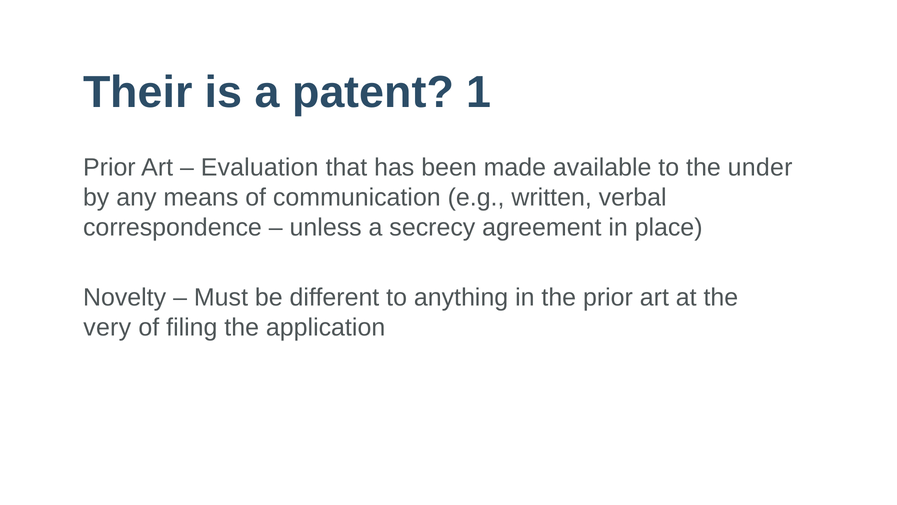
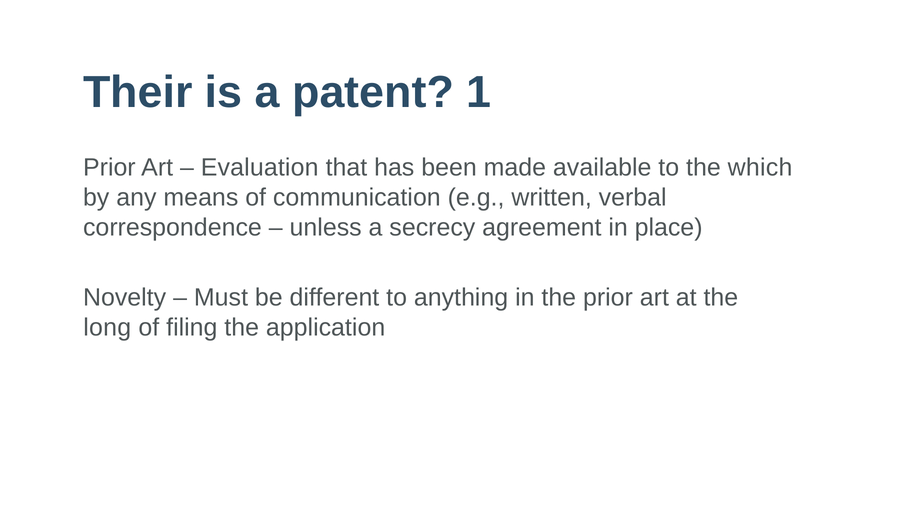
under: under -> which
very: very -> long
